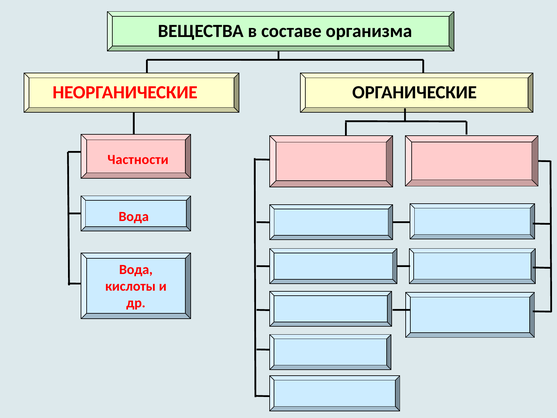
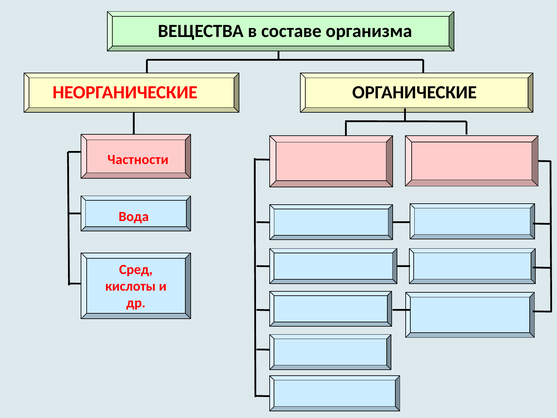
Вода at (136, 269): Вода -> Сред
